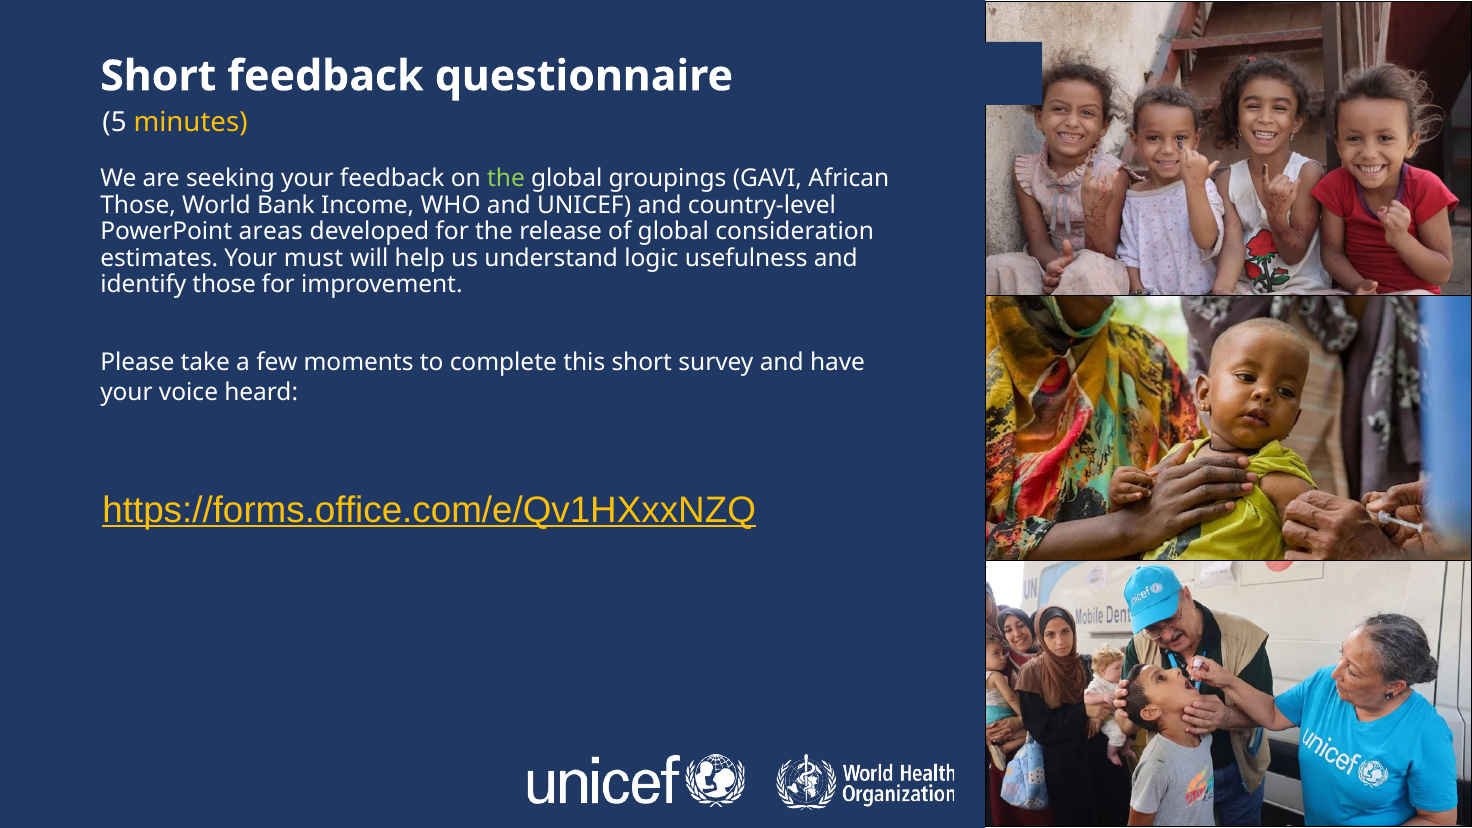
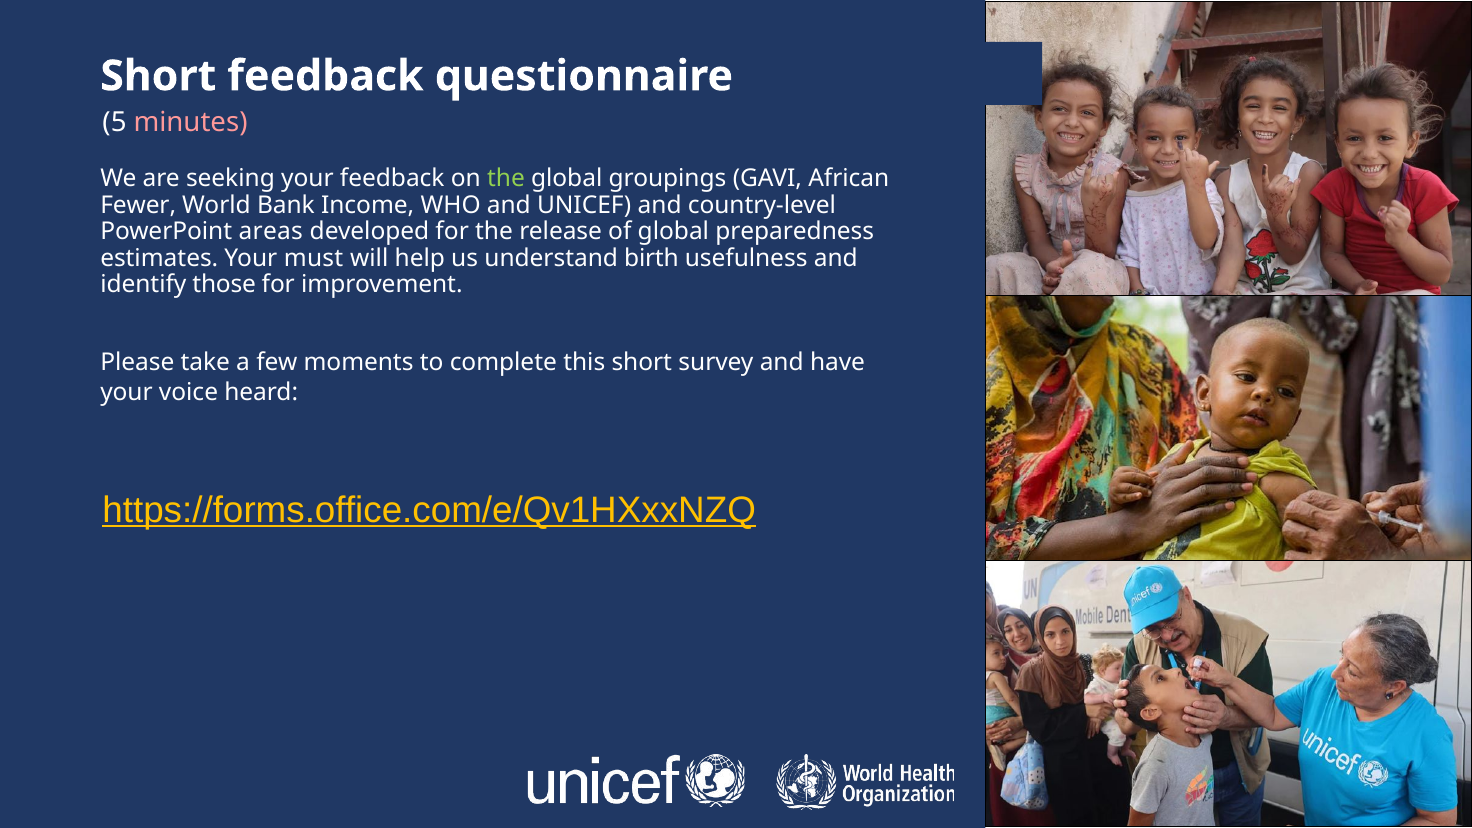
minutes colour: yellow -> pink
Those at (138, 205): Those -> Fewer
consideration: consideration -> preparedness
logic: logic -> birth
